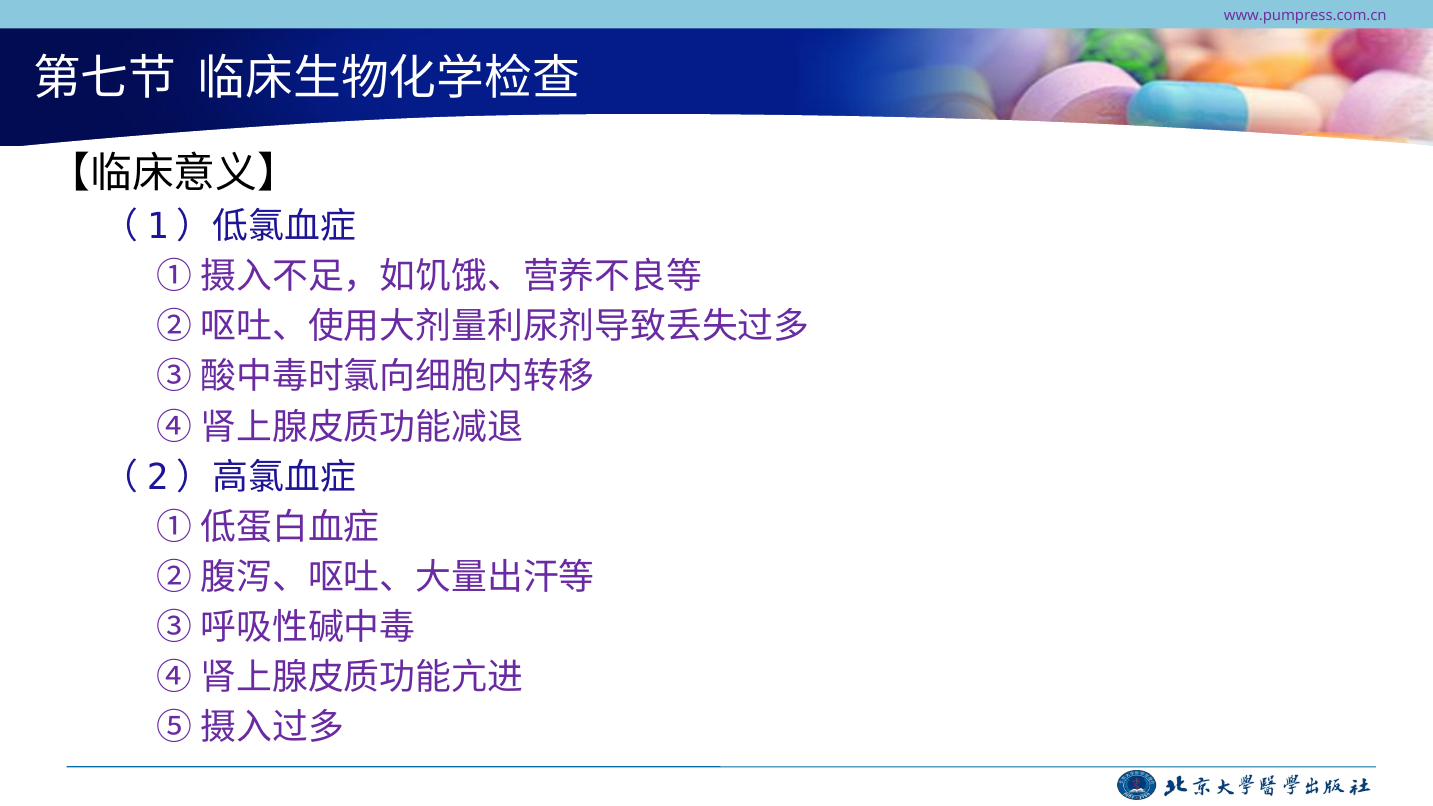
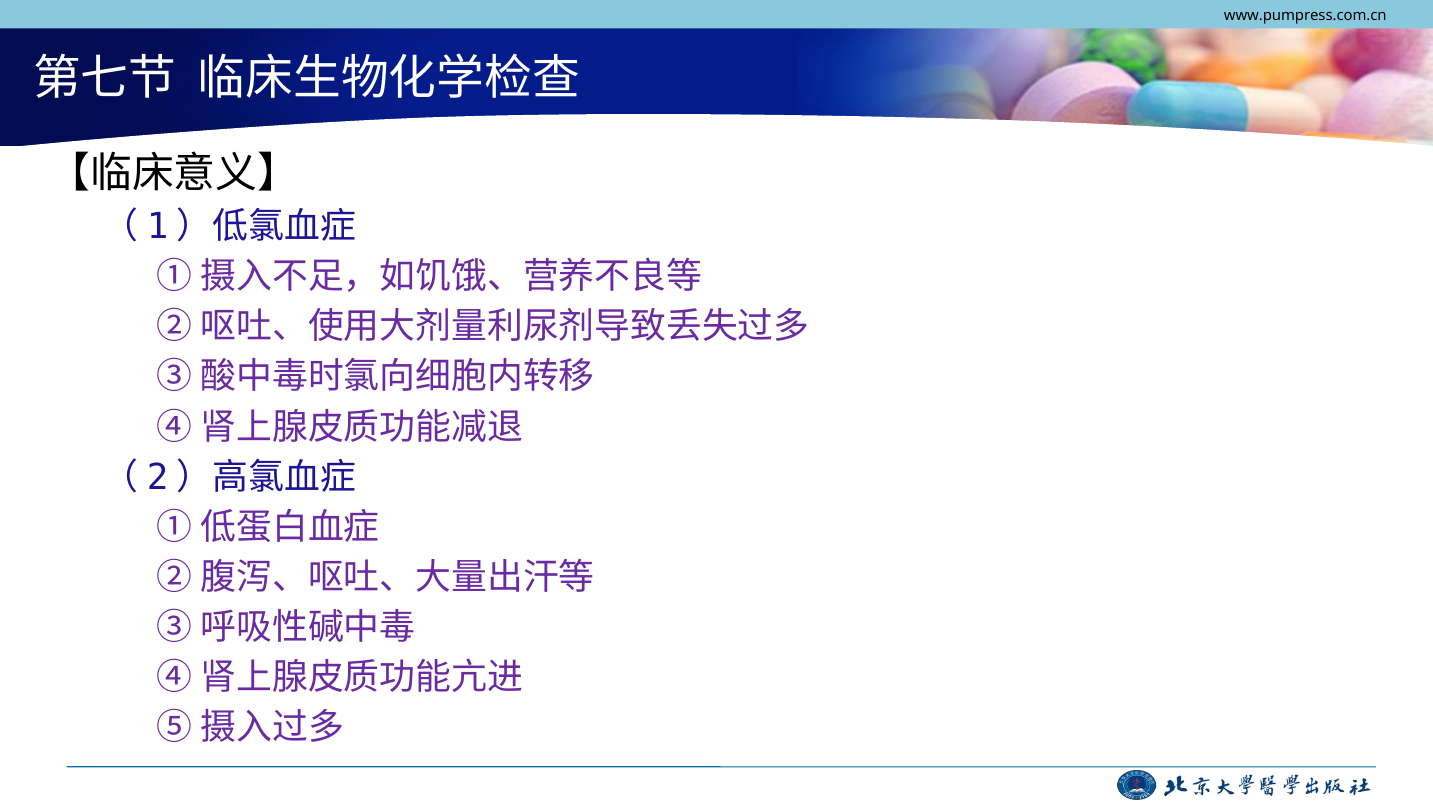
www.pumpress.com.cn colour: purple -> black
